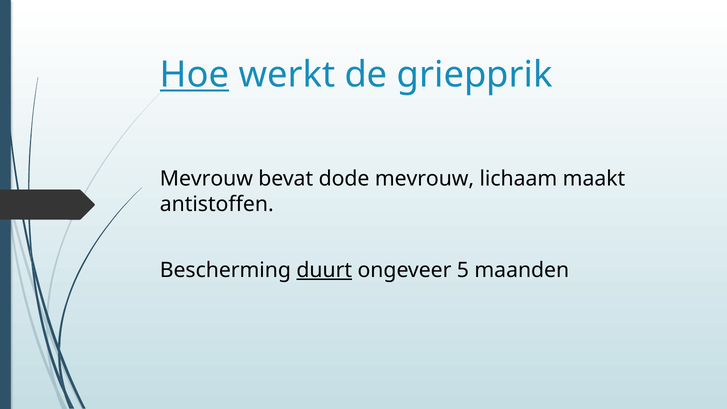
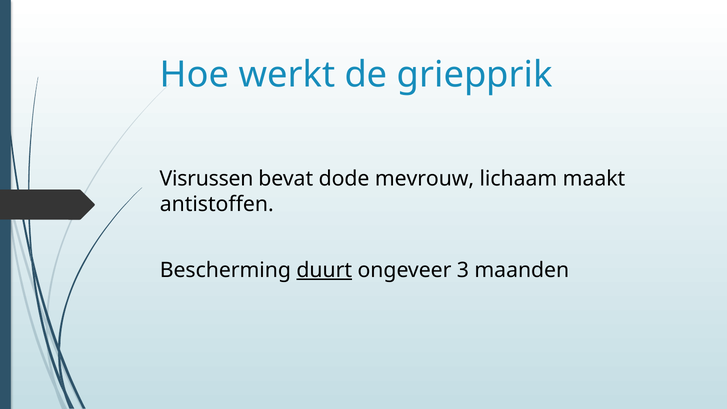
Hoe underline: present -> none
Mevrouw at (206, 179): Mevrouw -> Visrussen
5: 5 -> 3
